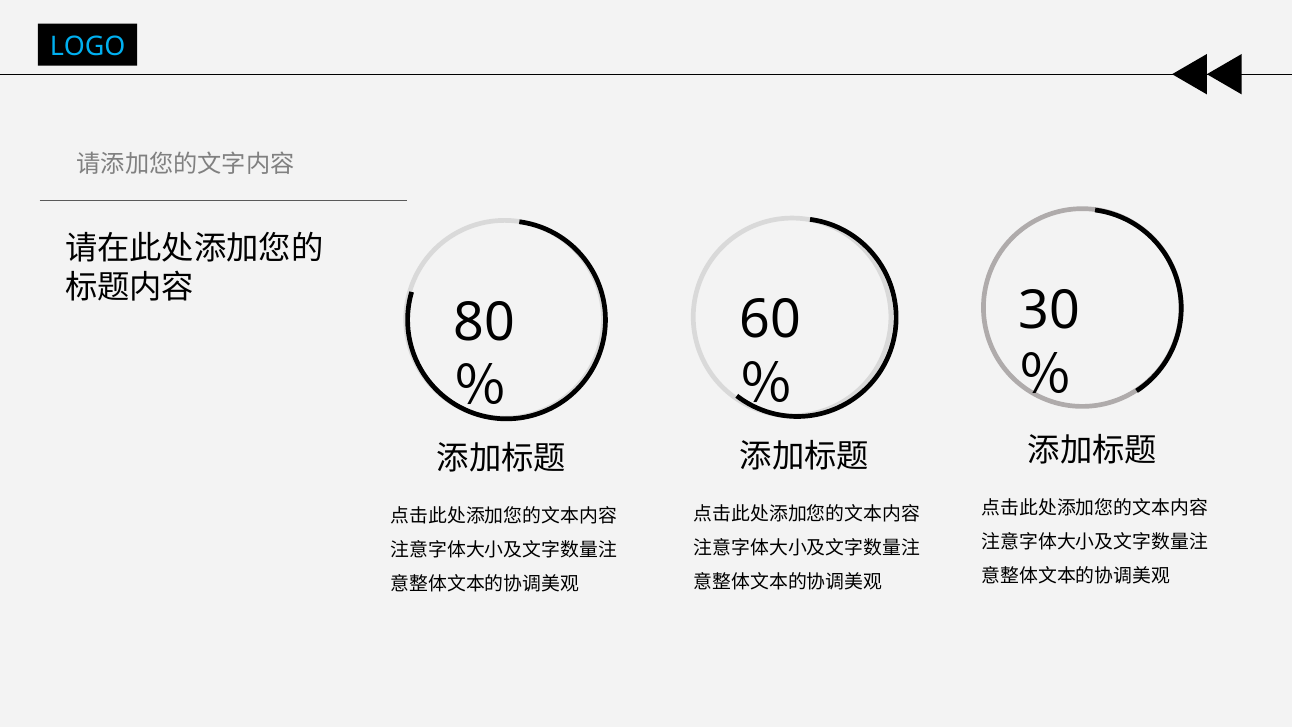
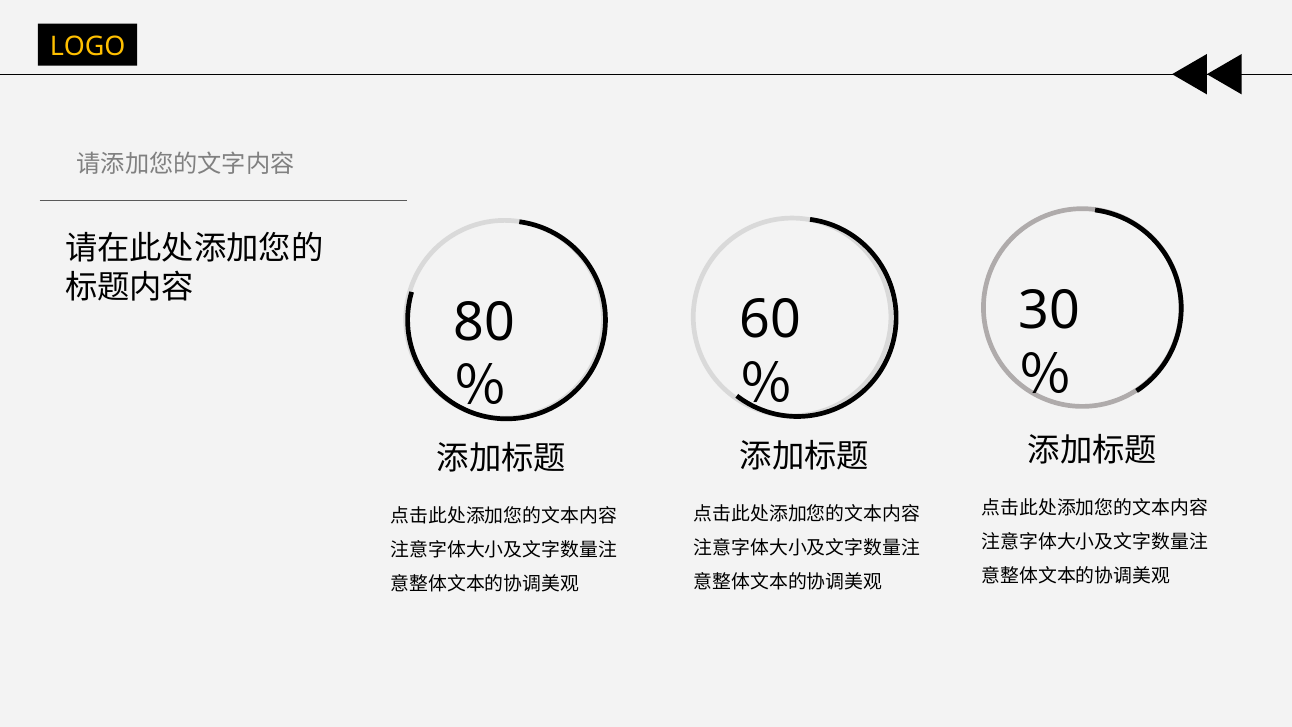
LOGO colour: light blue -> yellow
